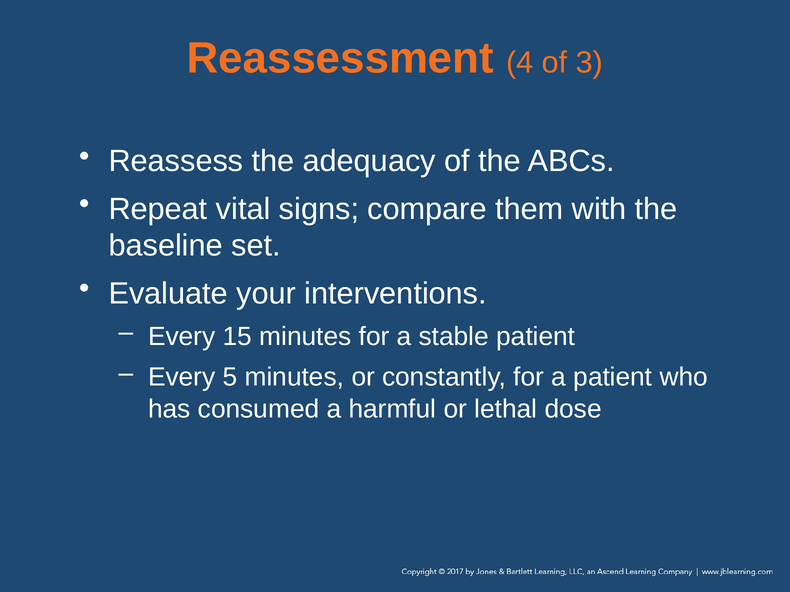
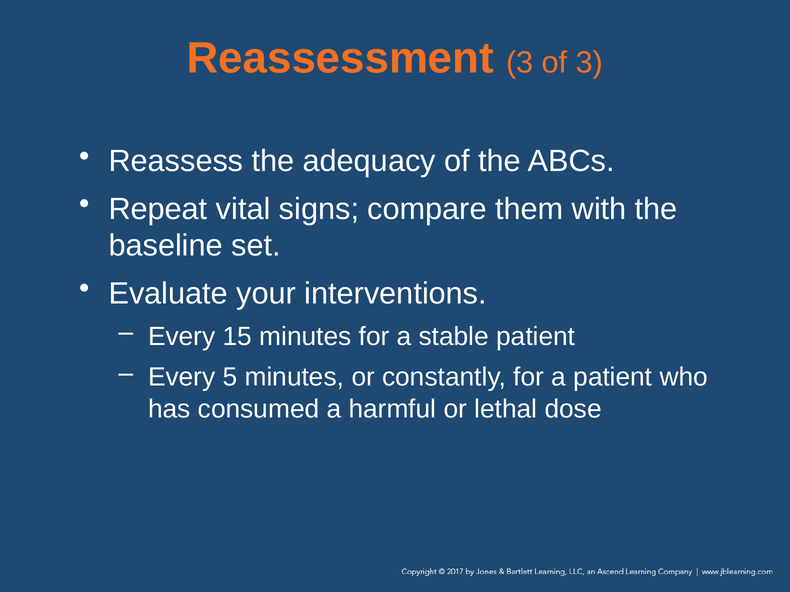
Reassessment 4: 4 -> 3
